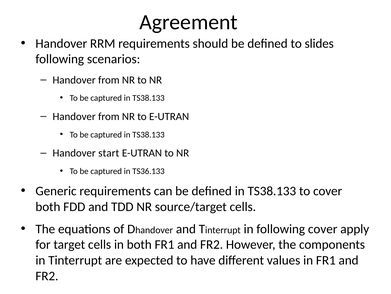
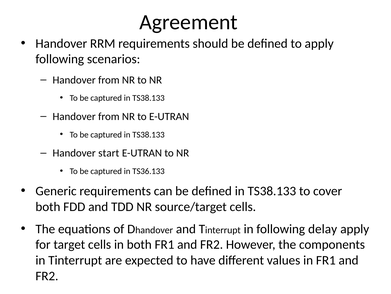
to slides: slides -> apply
following cover: cover -> delay
